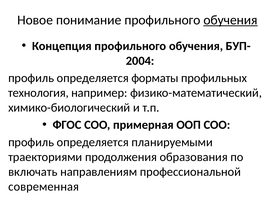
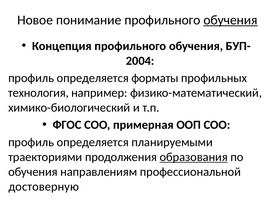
образования underline: none -> present
включать at (33, 172): включать -> обучения
современная: современная -> достоверную
